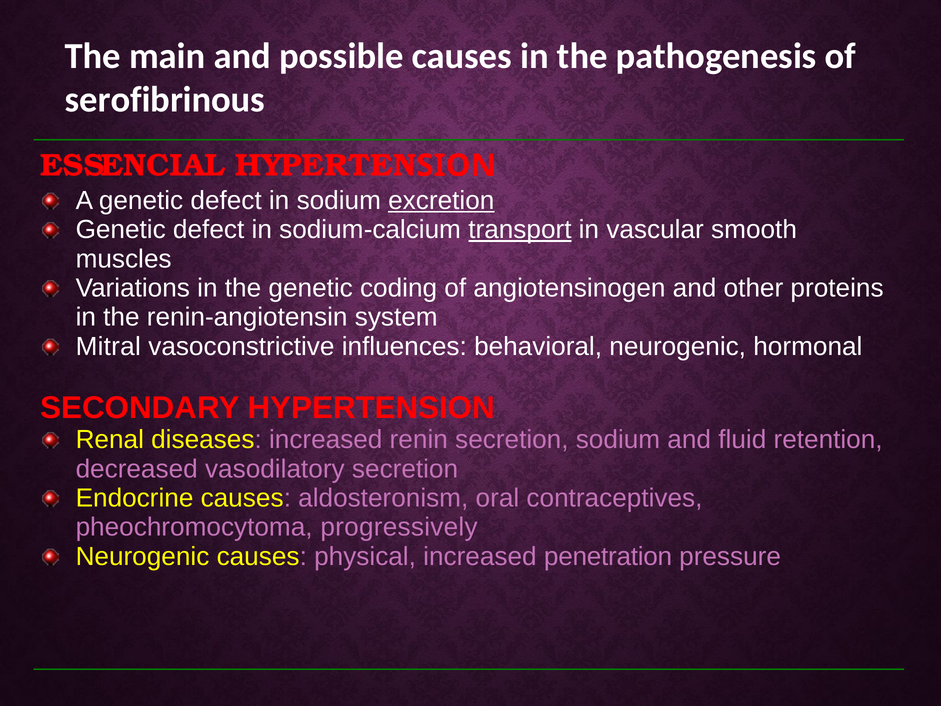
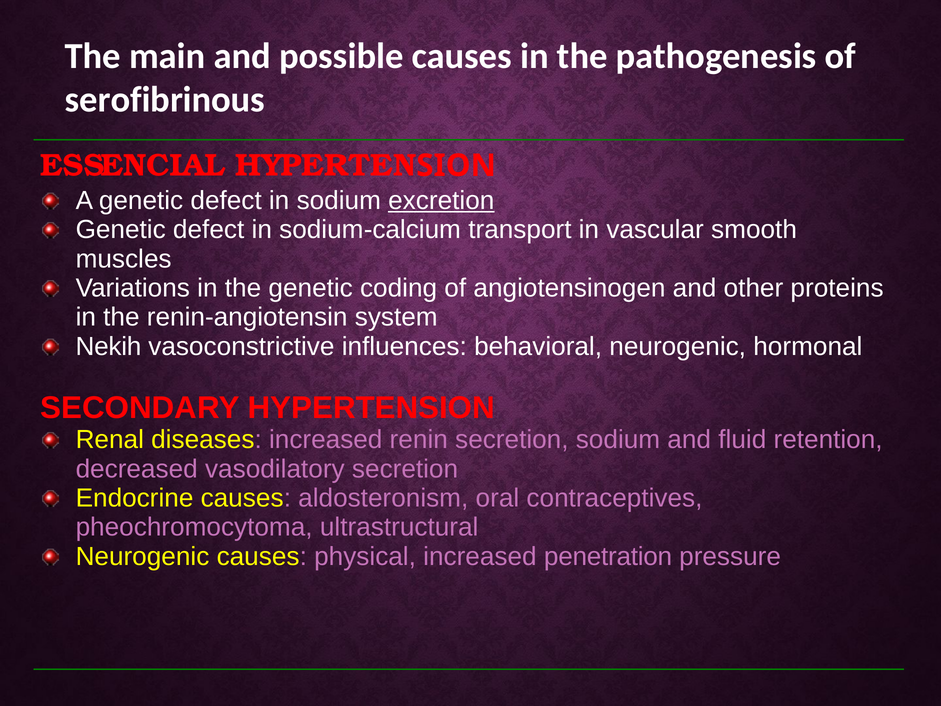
transport underline: present -> none
Mitral: Mitral -> Nekih
progressively: progressively -> ultrastructural
